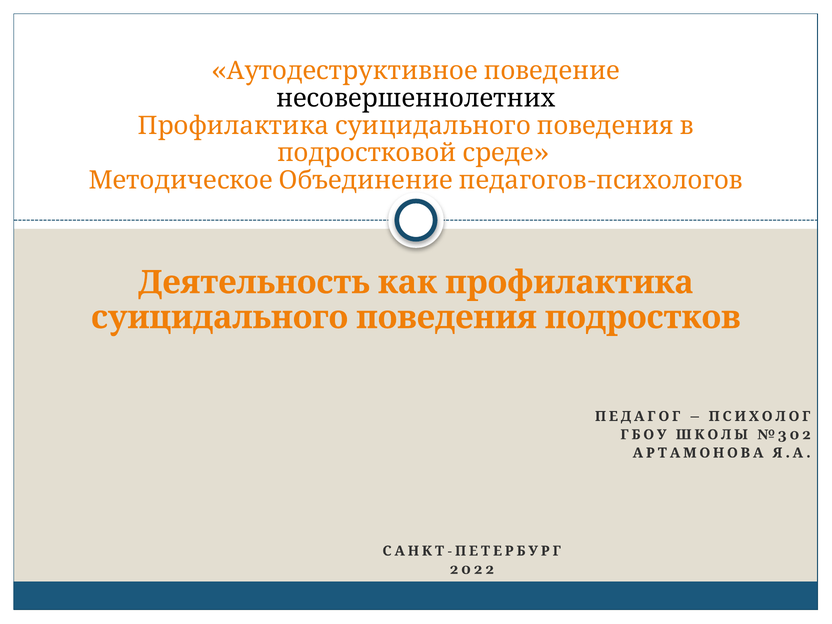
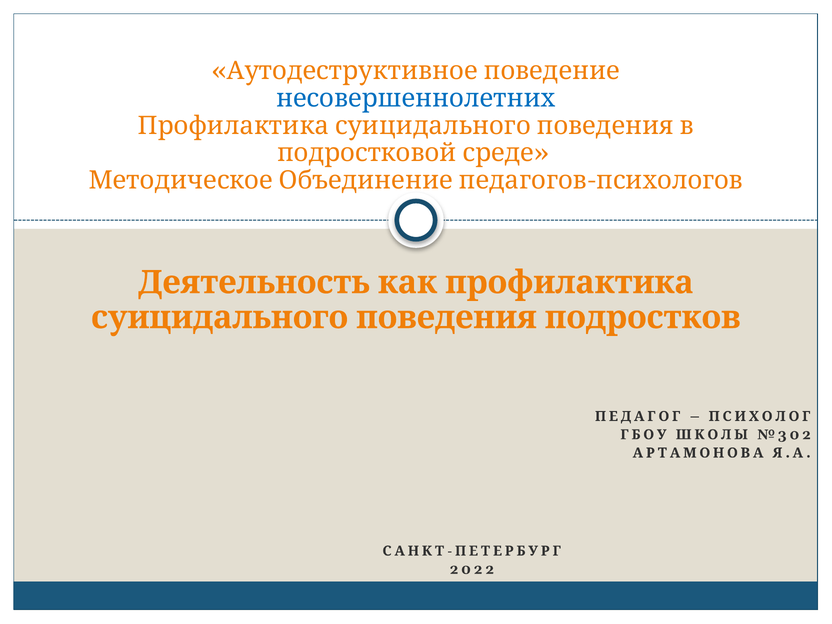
несовершеннолетних colour: black -> blue
